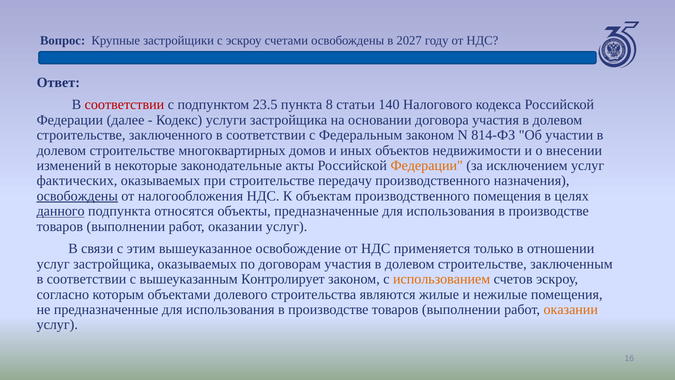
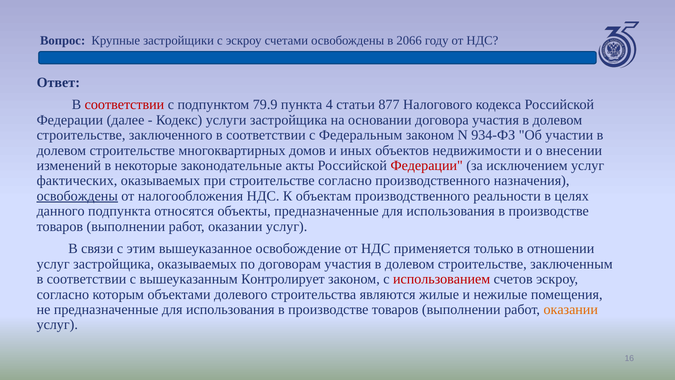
2027: 2027 -> 2066
23.5: 23.5 -> 79.9
8: 8 -> 4
140: 140 -> 877
814-ФЗ: 814-ФЗ -> 934-ФЗ
Федерации at (427, 165) colour: orange -> red
строительстве передачу: передачу -> согласно
производственного помещения: помещения -> реальности
данного underline: present -> none
использованием colour: orange -> red
